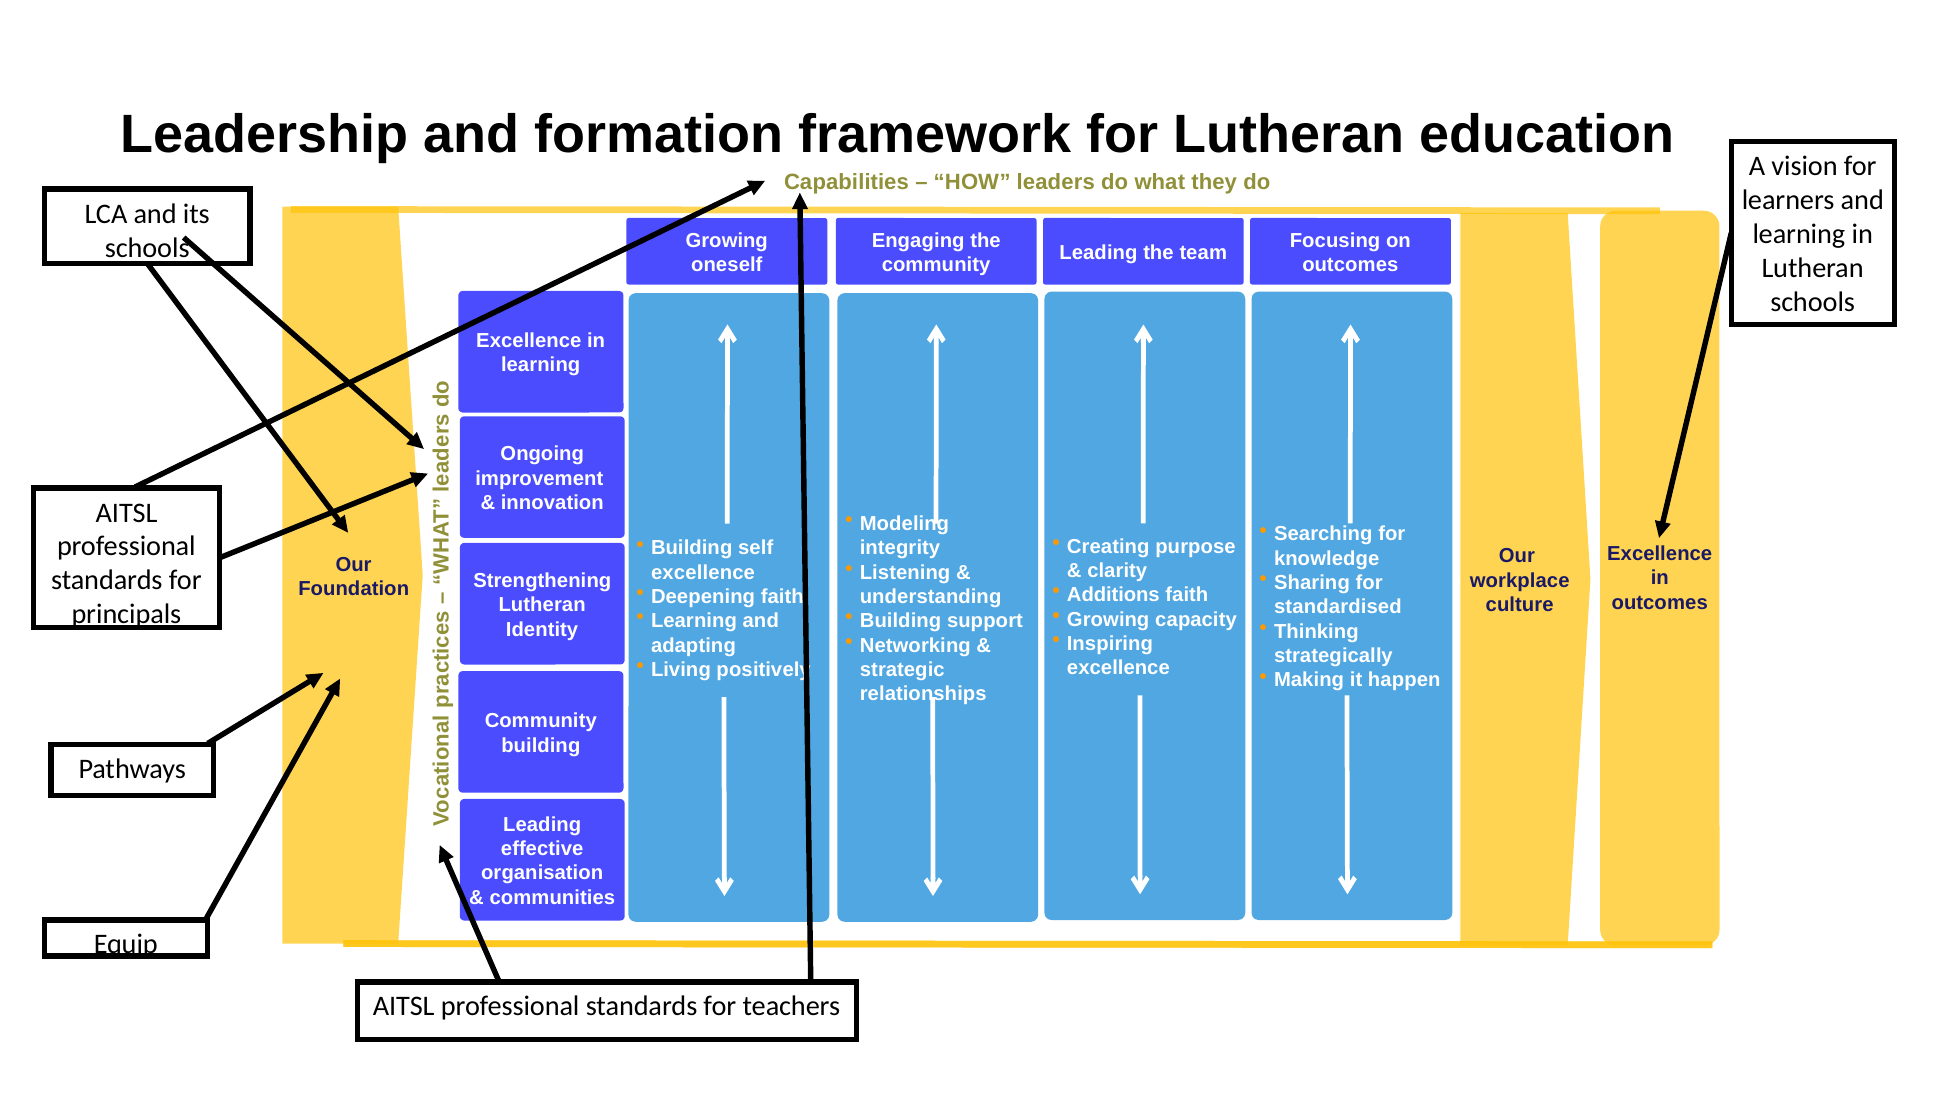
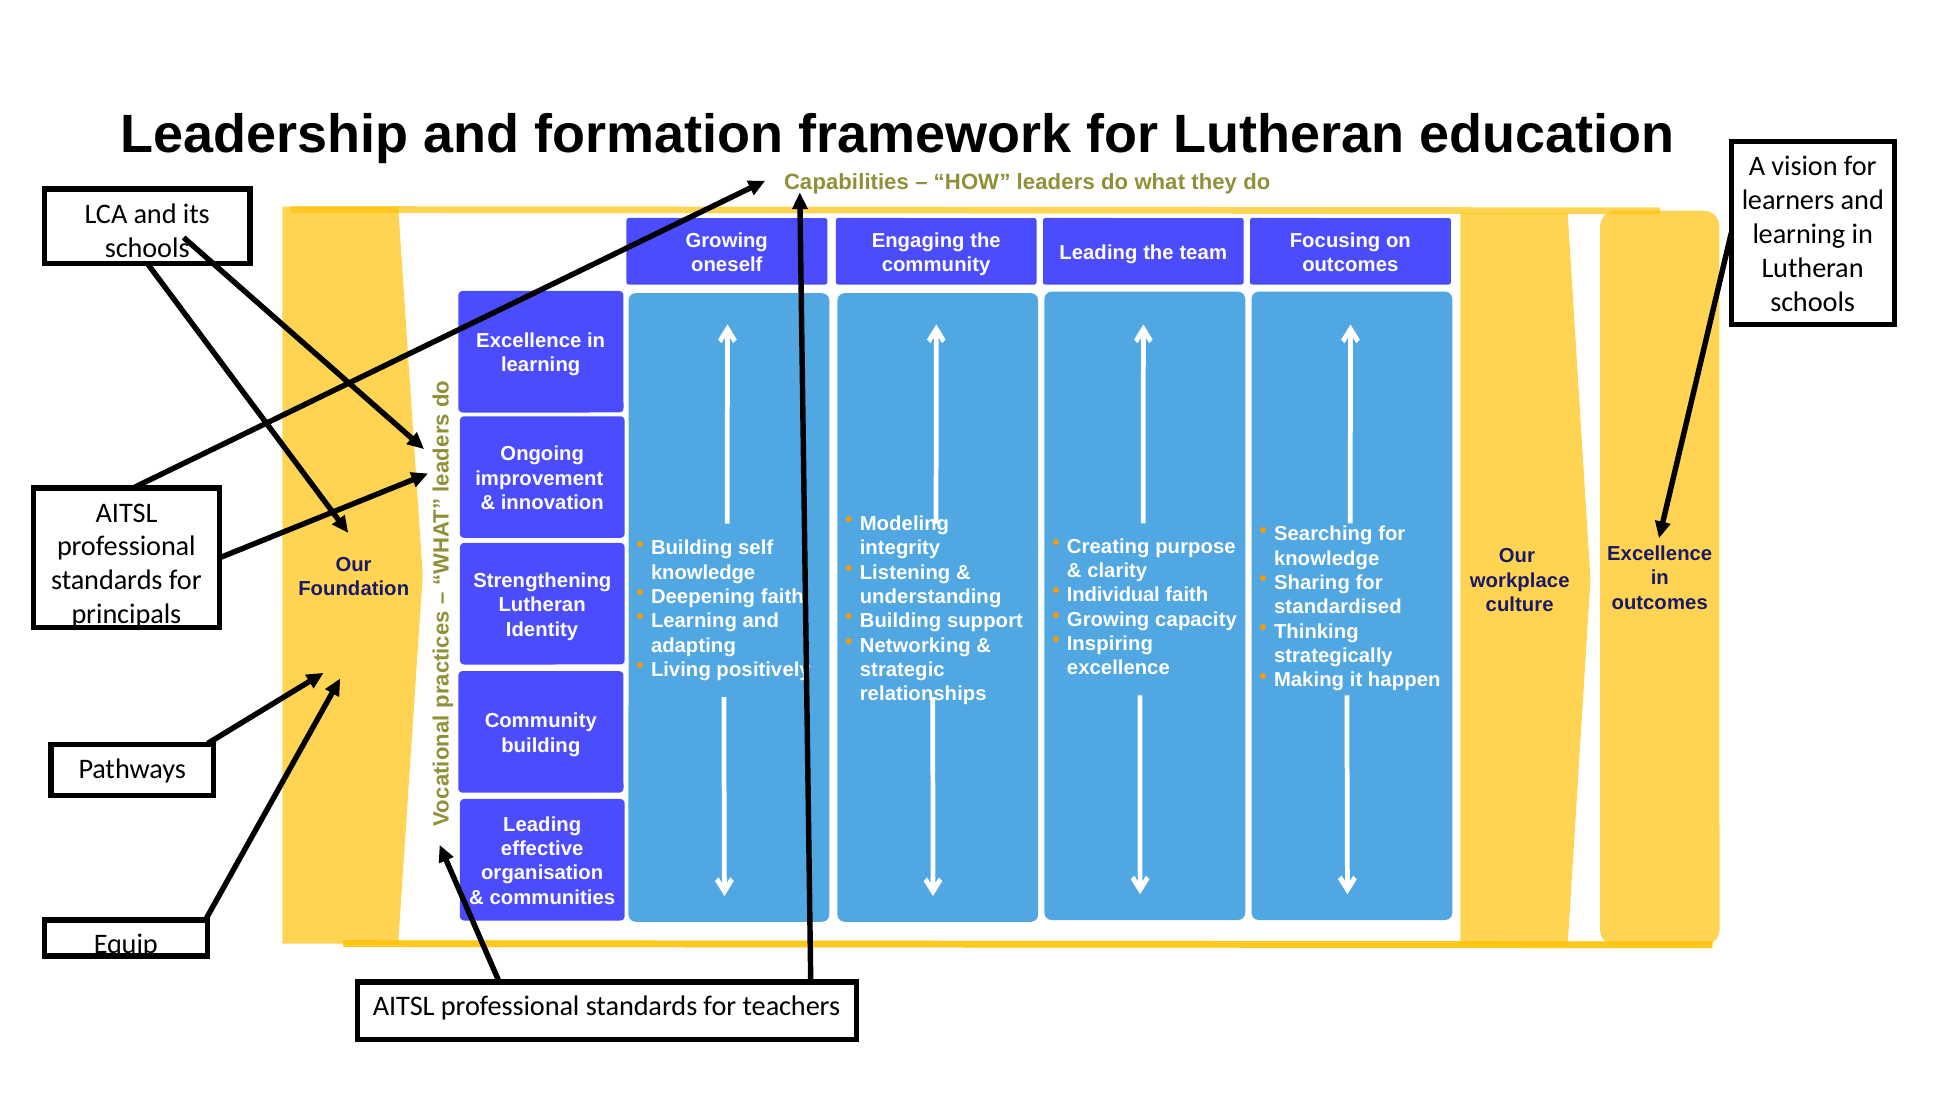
excellence at (703, 573): excellence -> knowledge
Additions: Additions -> Individual
